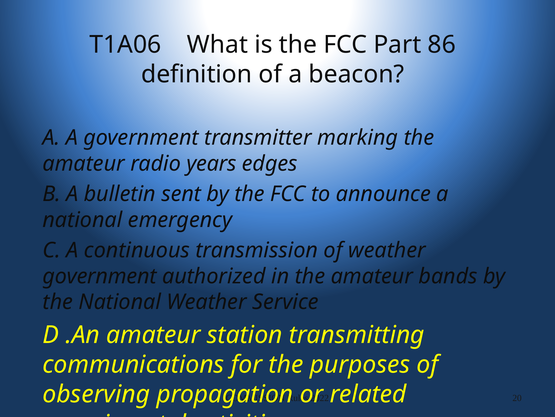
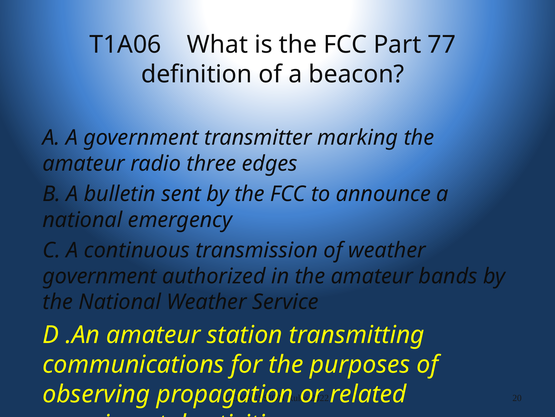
86: 86 -> 77
years: years -> three
